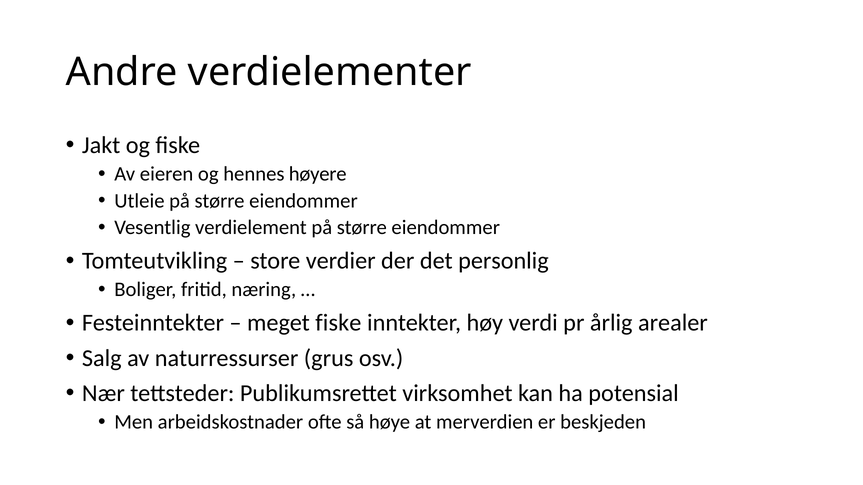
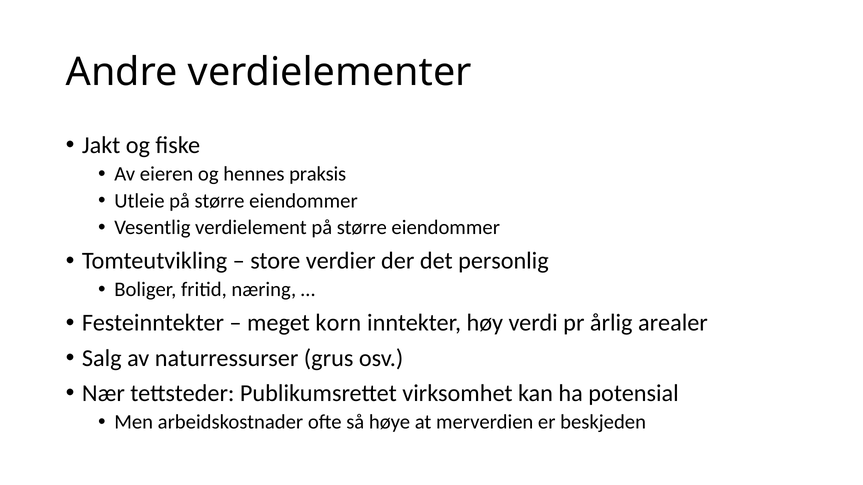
høyere: høyere -> praksis
meget fiske: fiske -> korn
